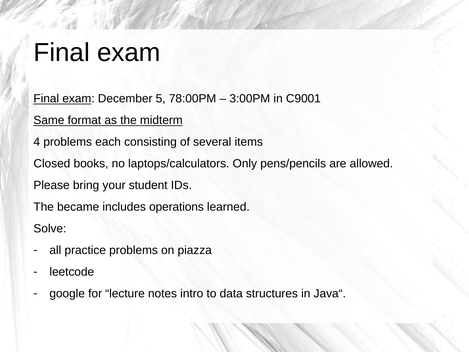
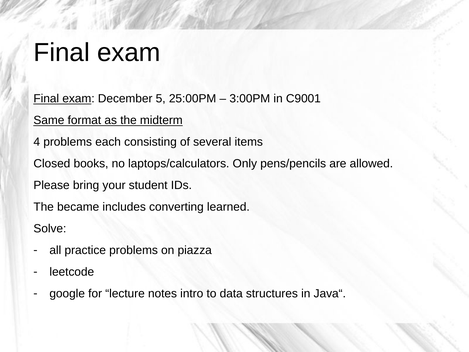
78:00PM: 78:00PM -> 25:00PM
operations: operations -> converting
